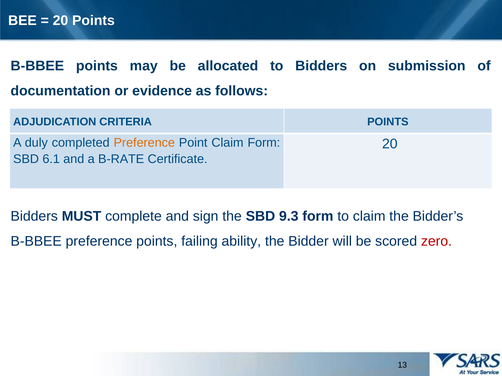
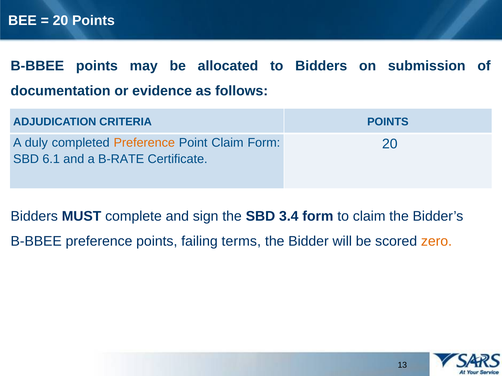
9.3: 9.3 -> 3.4
ability: ability -> terms
zero colour: red -> orange
